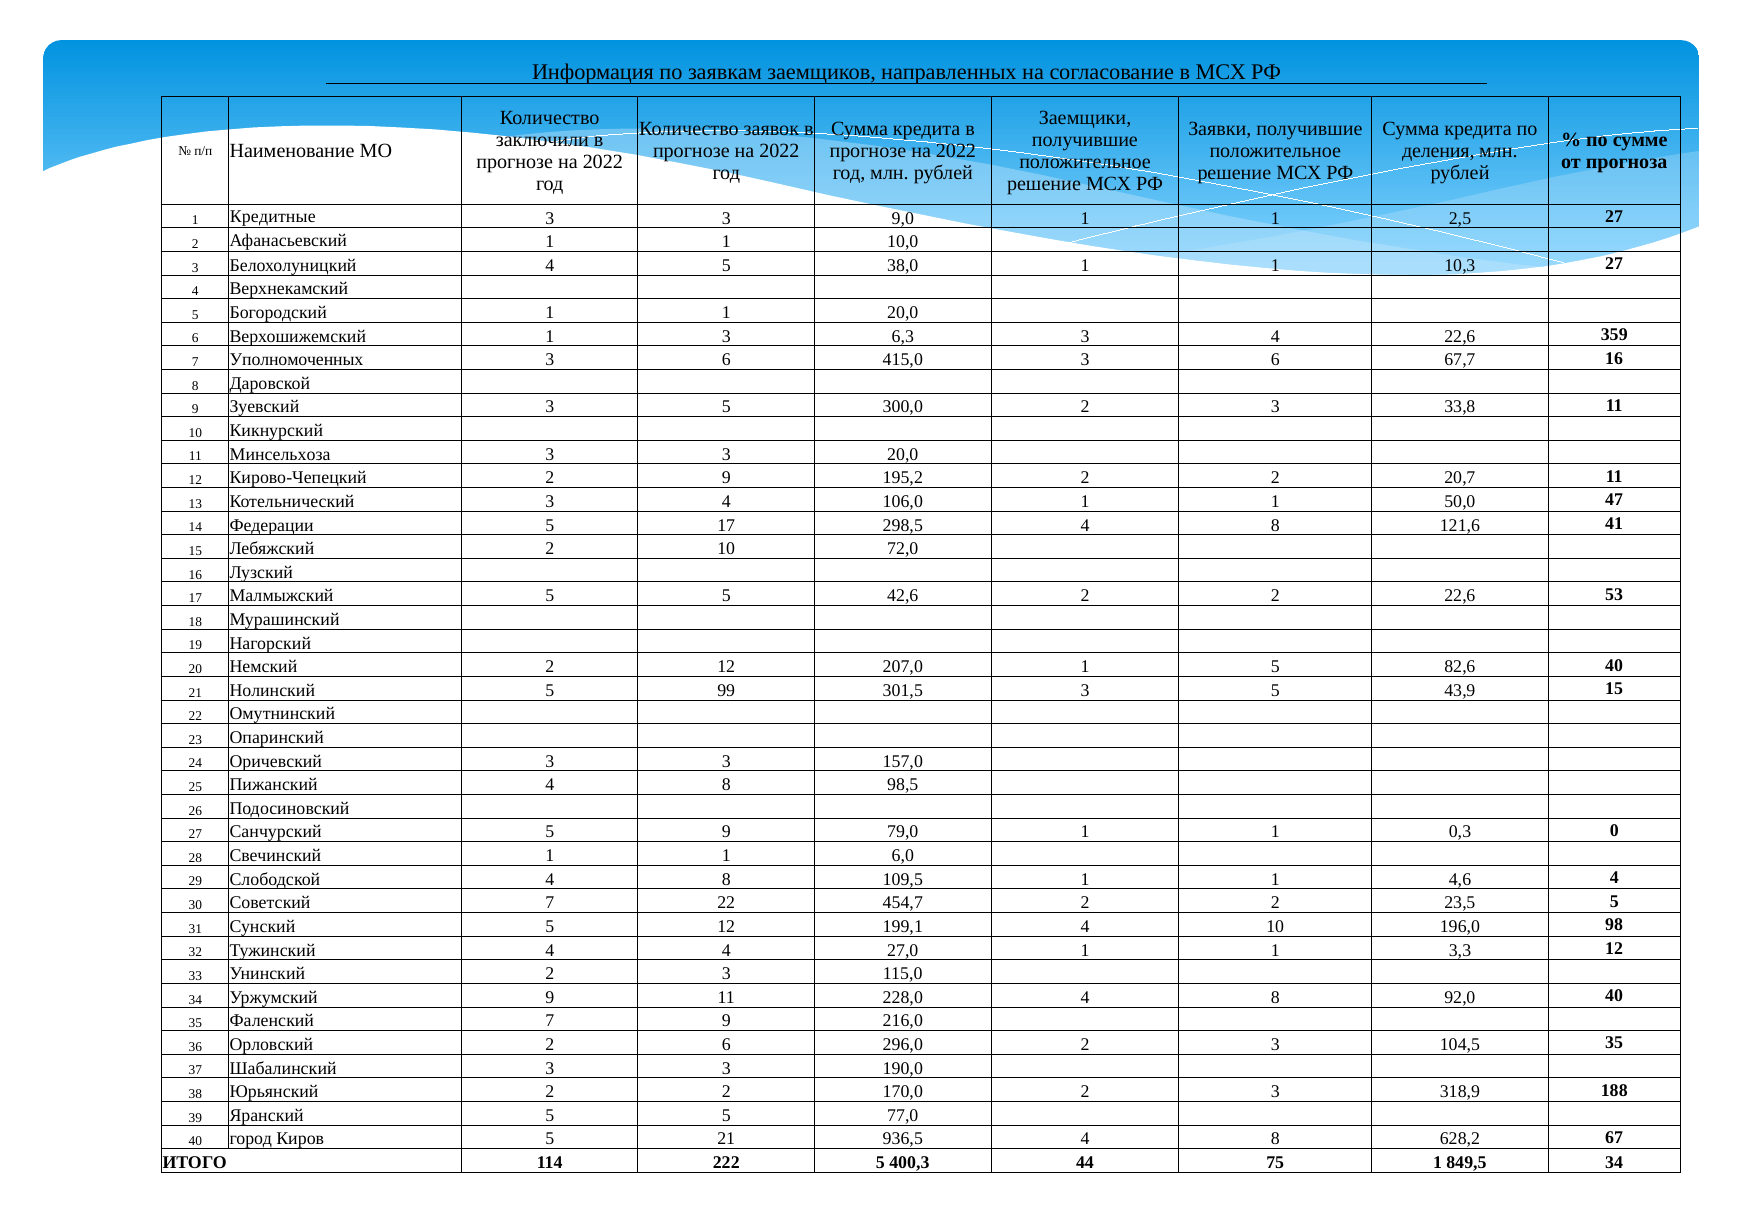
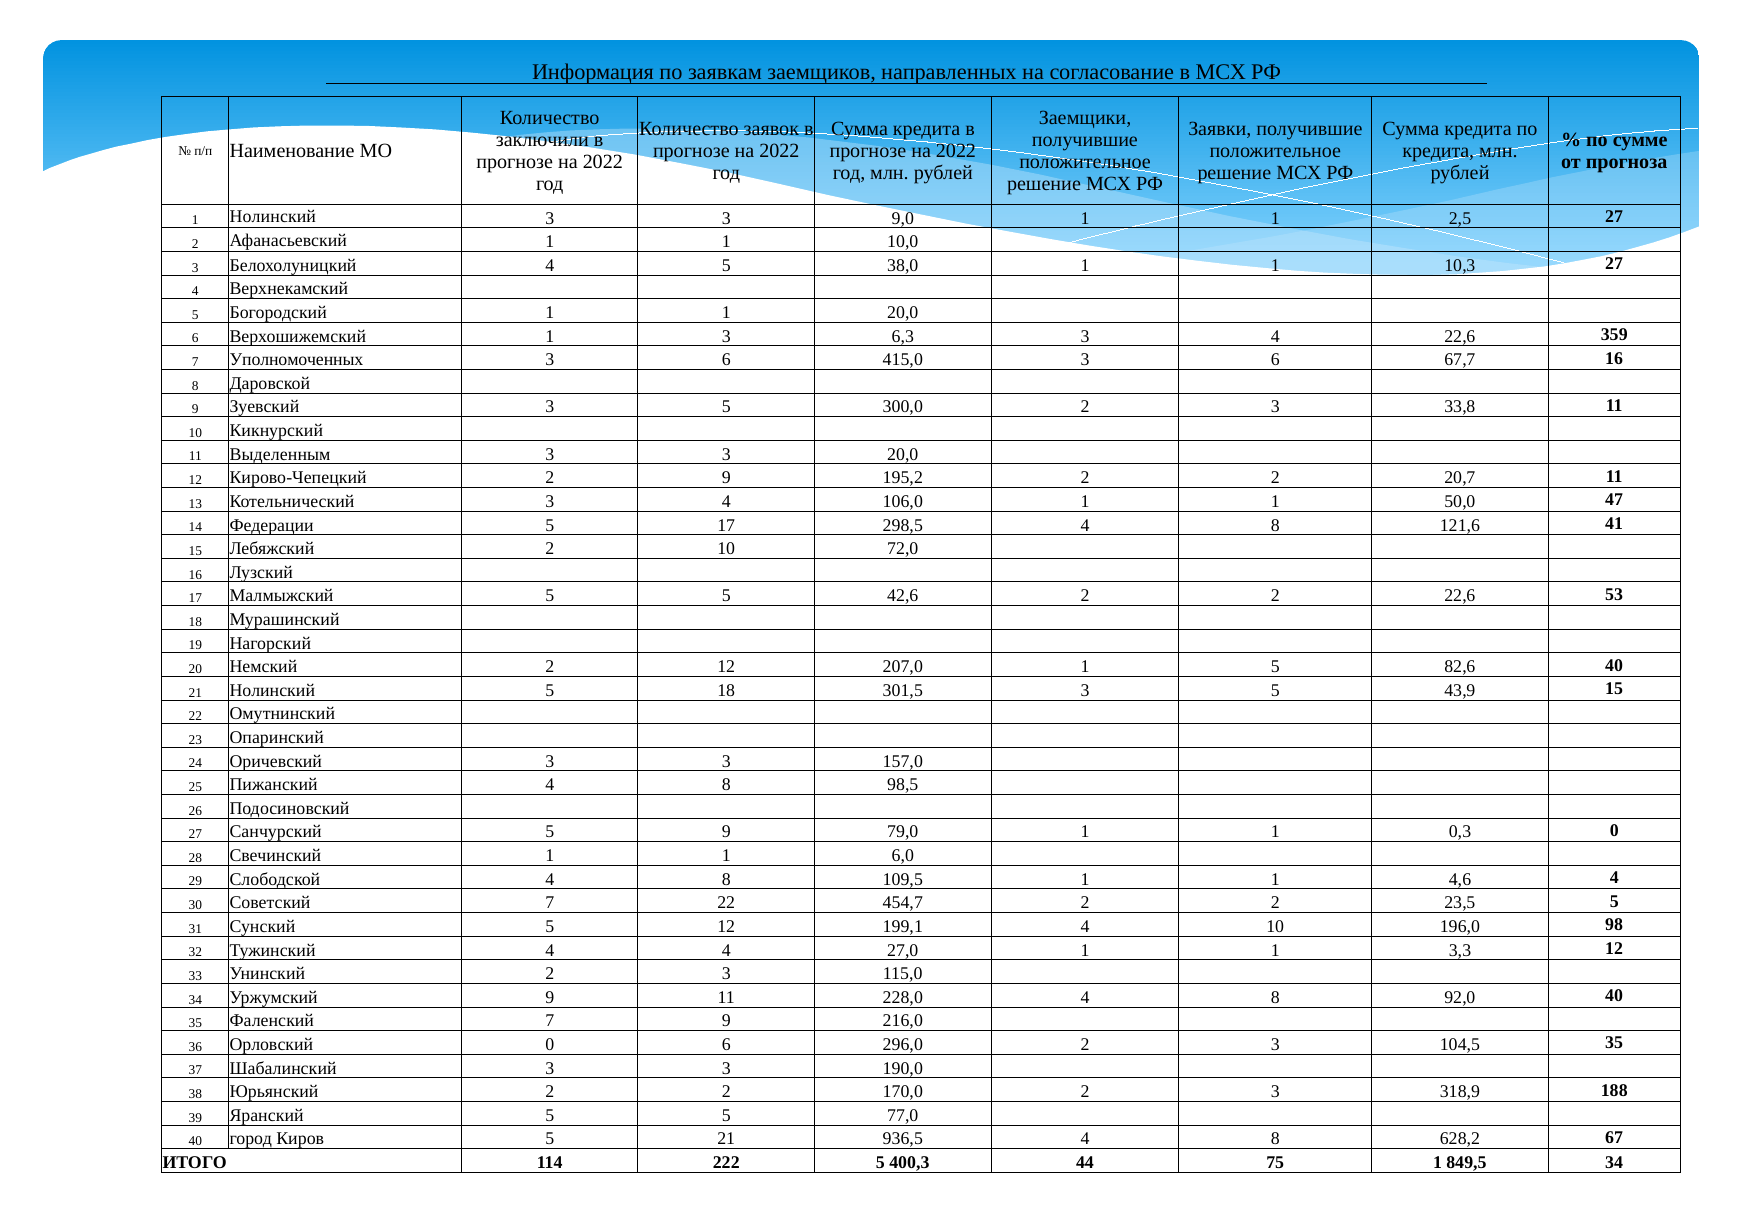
деления at (1438, 151): деления -> кредита
1 Кредитные: Кредитные -> Нолинский
Минсельхоза: Минсельхоза -> Выделенным
5 99: 99 -> 18
Орловский 2: 2 -> 0
